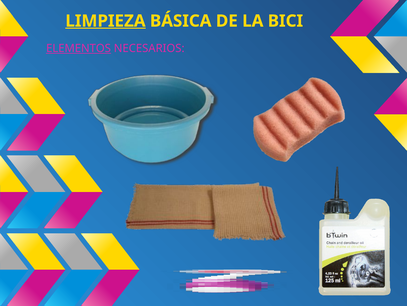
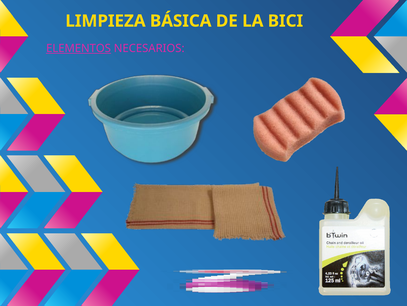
LIMPIEZA underline: present -> none
